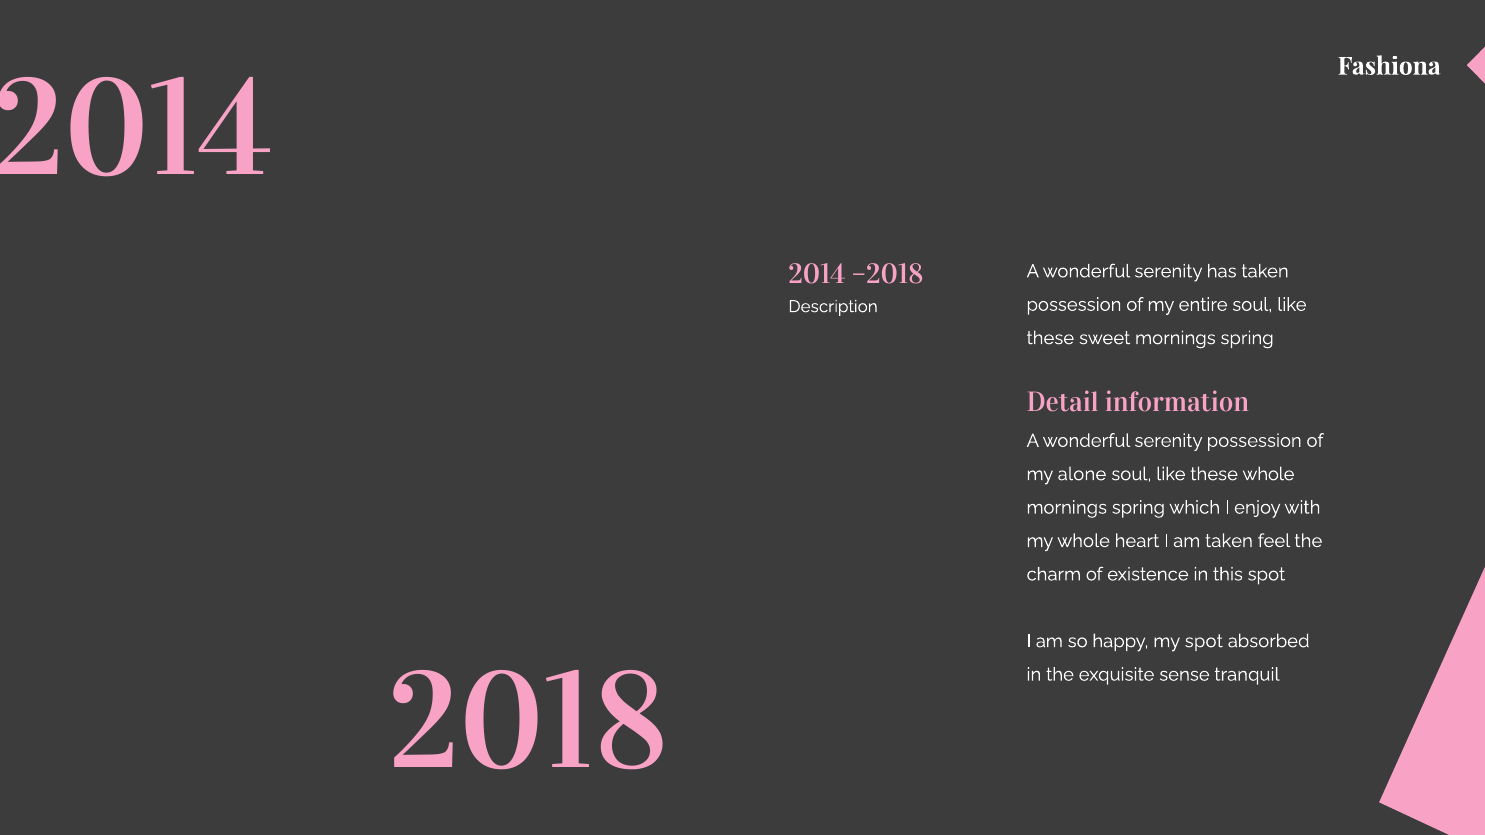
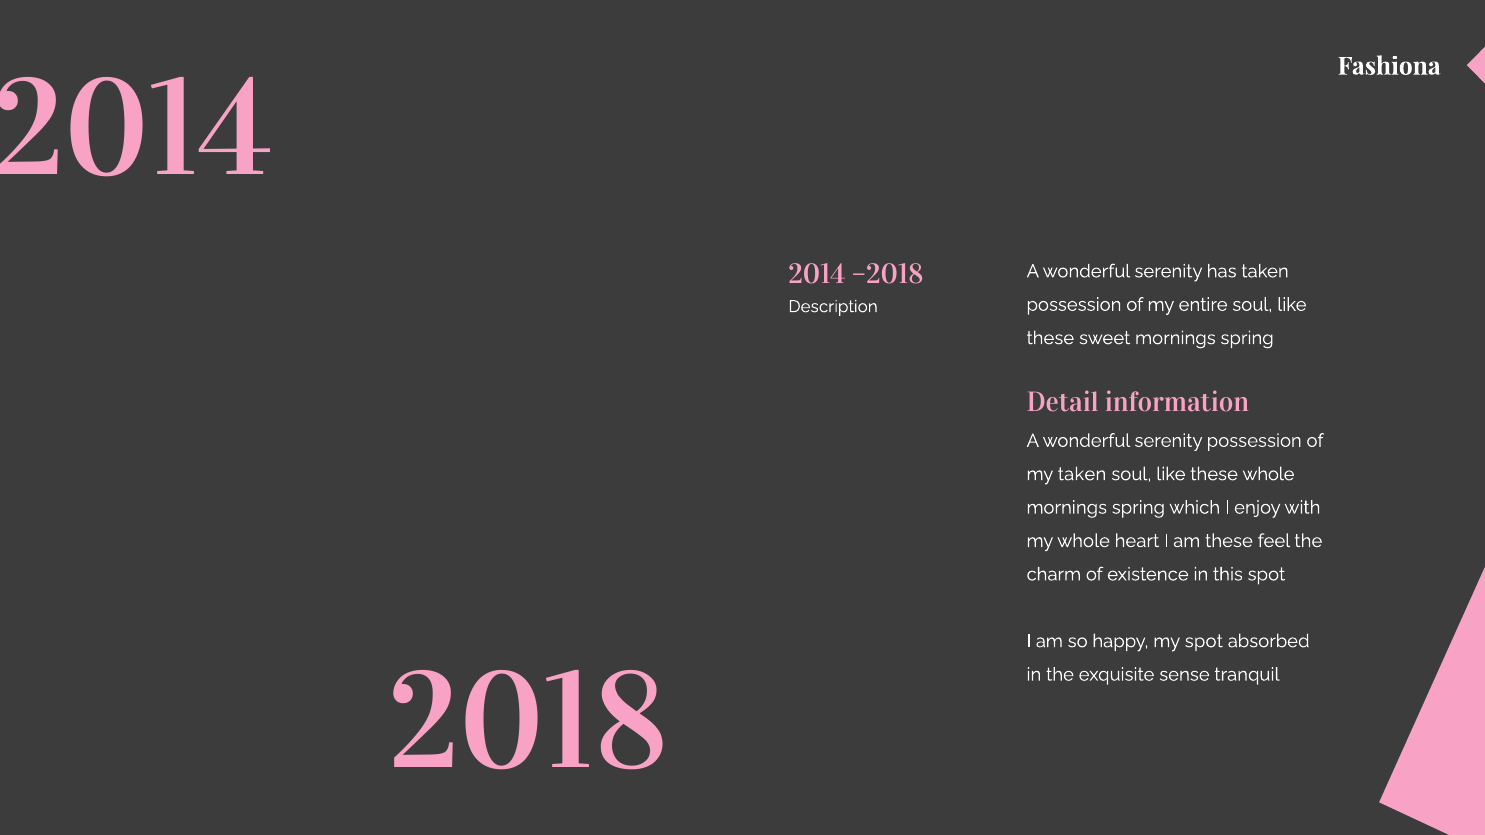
my alone: alone -> taken
am taken: taken -> these
